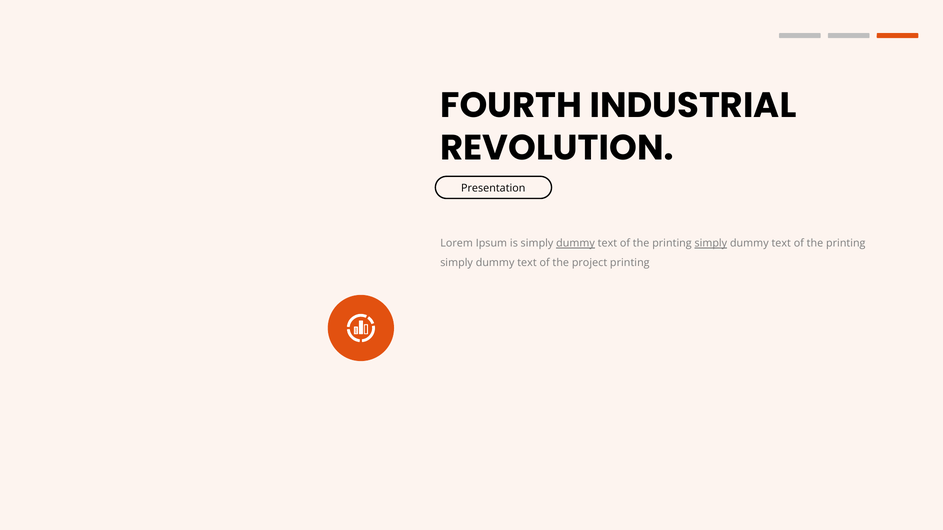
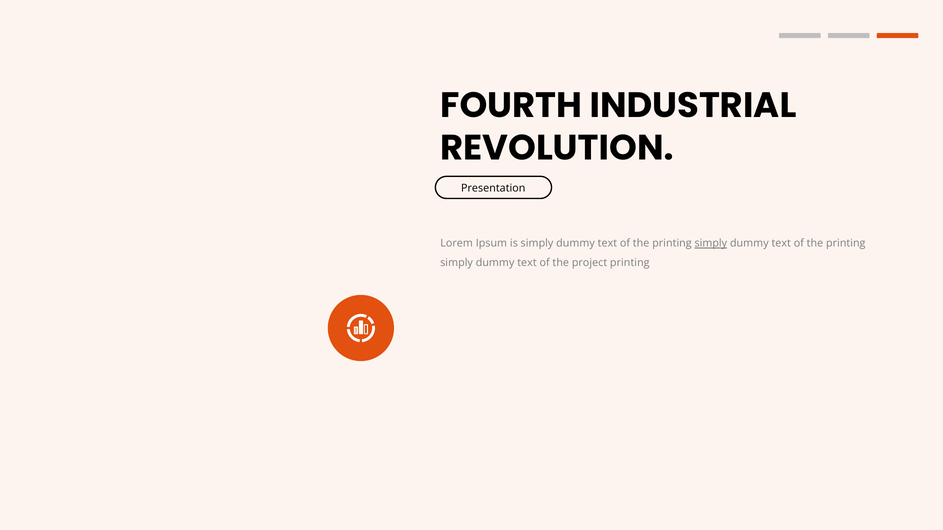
dummy at (575, 244) underline: present -> none
